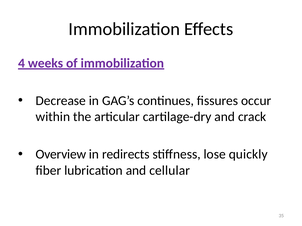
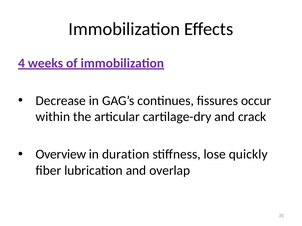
redirects: redirects -> duration
cellular: cellular -> overlap
